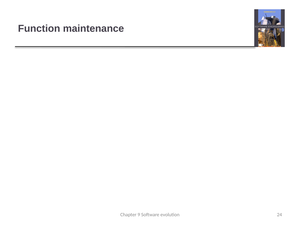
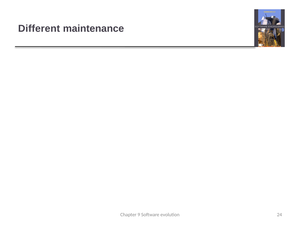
Function: Function -> Different
